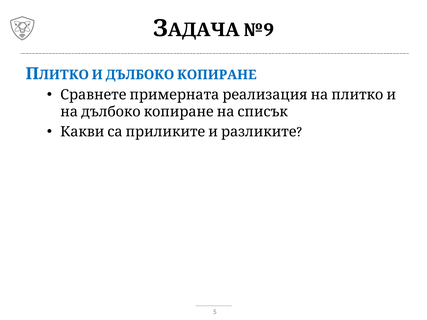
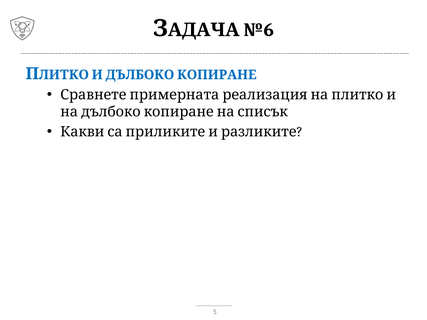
№9: №9 -> №6
